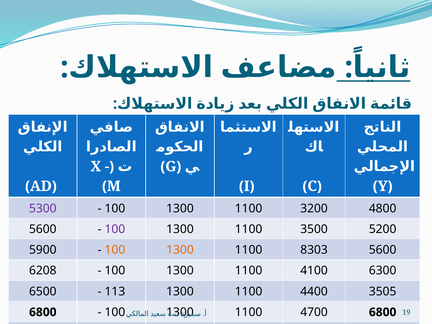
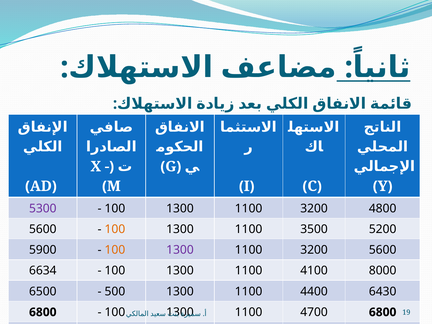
100 at (115, 229) colour: purple -> orange
1300 at (180, 250) colour: orange -> purple
8303 at (314, 250): 8303 -> 3200
6208: 6208 -> 6634
6300: 6300 -> 8000
113: 113 -> 500
3505: 3505 -> 6430
